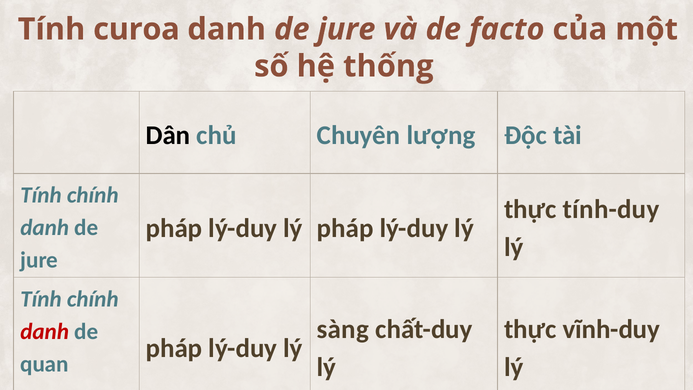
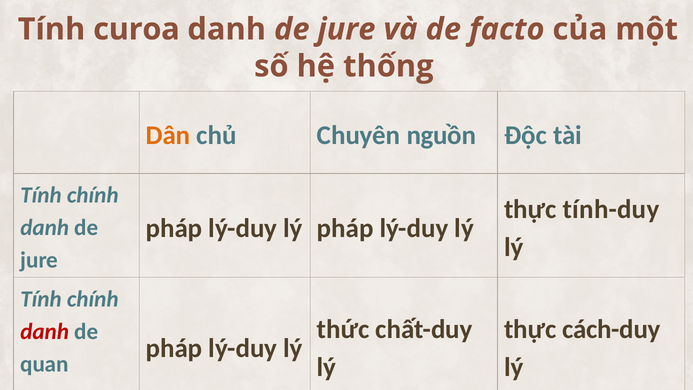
Dân colour: black -> orange
lượng: lượng -> nguồn
sàng: sàng -> thức
vĩnh-duy: vĩnh-duy -> cách-duy
